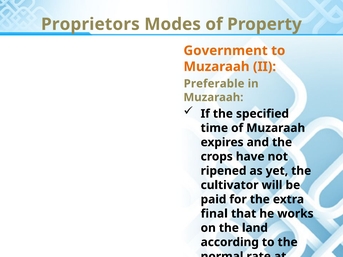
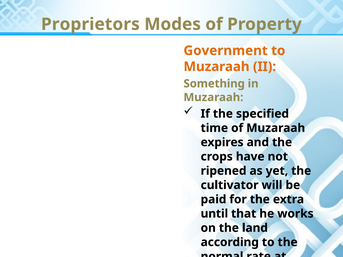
Preferable: Preferable -> Something
final: final -> until
